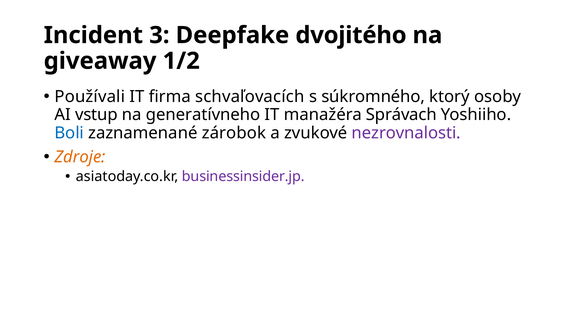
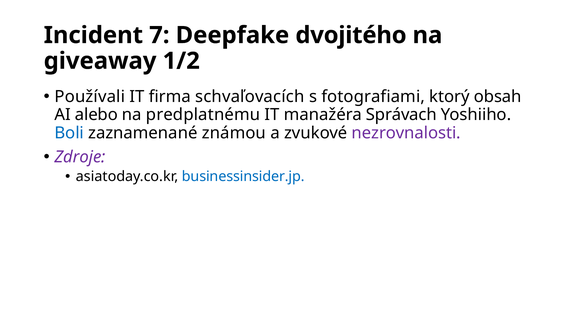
3: 3 -> 7
súkromného: súkromného -> fotografiami
osoby: osoby -> obsah
vstup: vstup -> alebo
generatívneho: generatívneho -> predplatnému
zárobok: zárobok -> známou
Zdroje colour: orange -> purple
businessinsider.jp colour: purple -> blue
